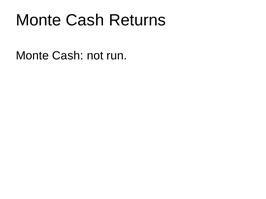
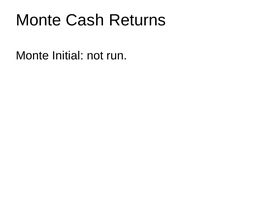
Cash at (68, 56): Cash -> Initial
